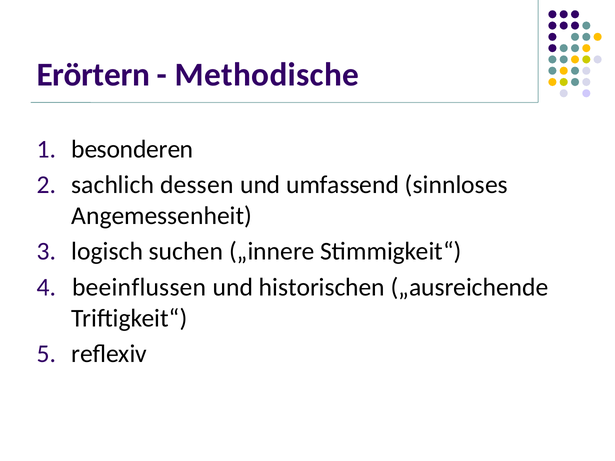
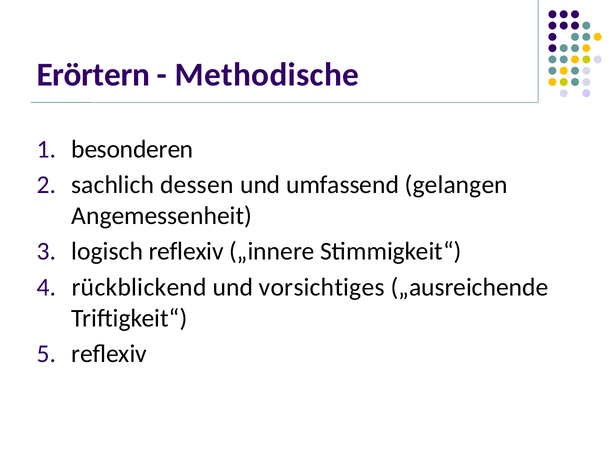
sinnloses: sinnloses -> gelangen
logisch suchen: suchen -> reflexiv
beeinflussen: beeinflussen -> rückblickend
historischen: historischen -> vorsichtiges
